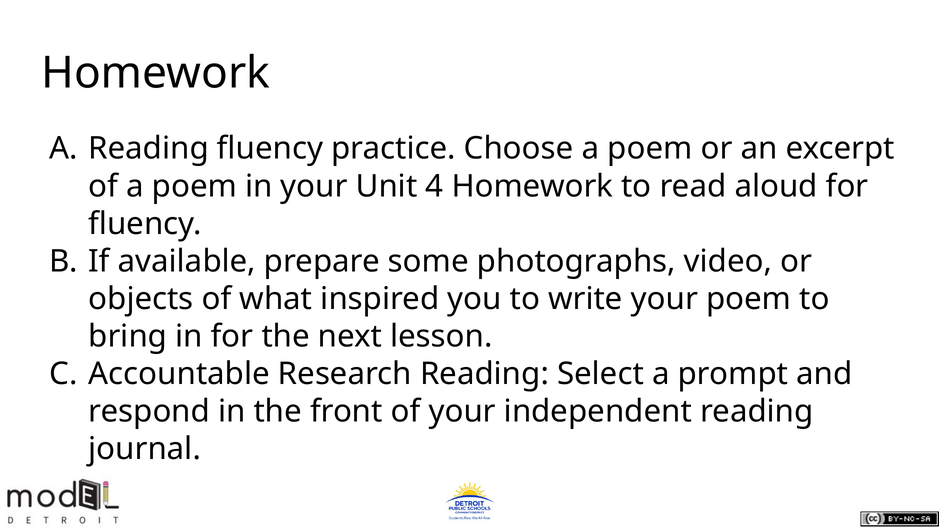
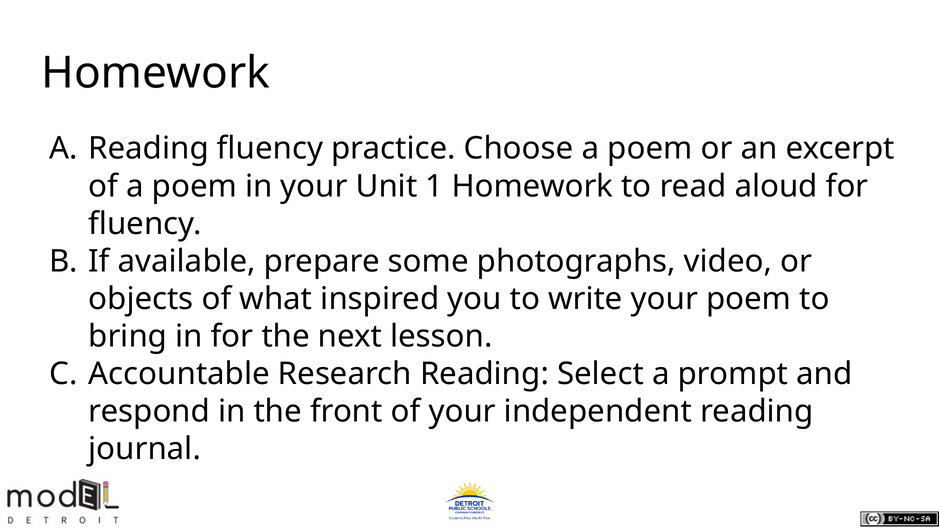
4: 4 -> 1
